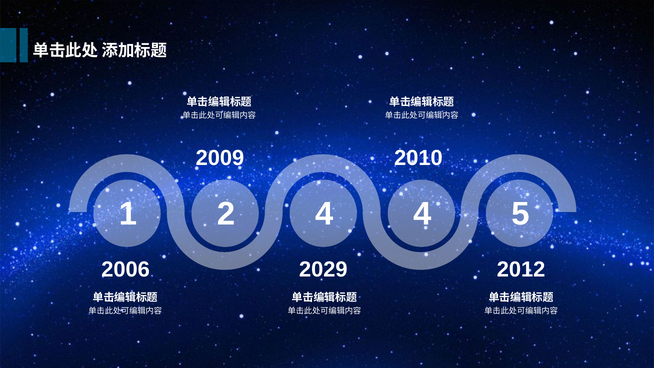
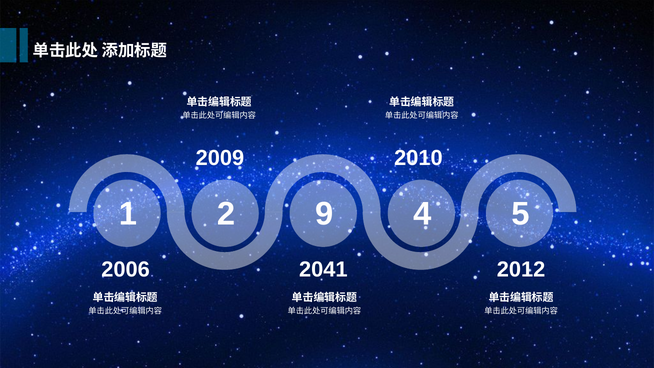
2 4: 4 -> 9
2029: 2029 -> 2041
